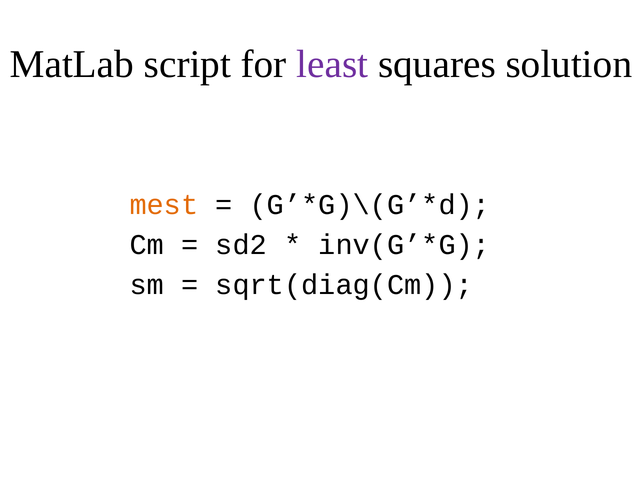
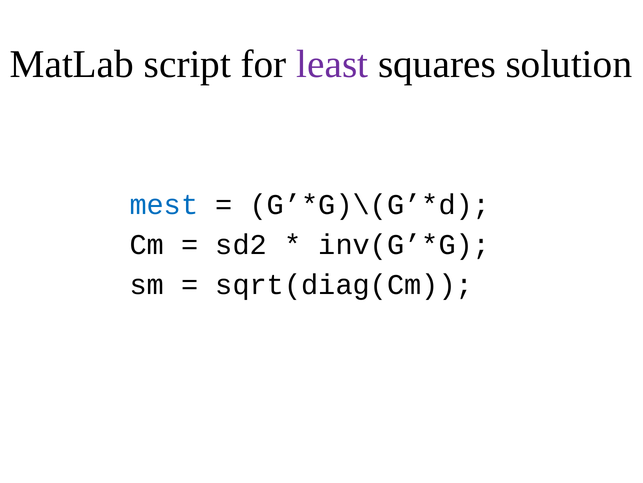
mest colour: orange -> blue
